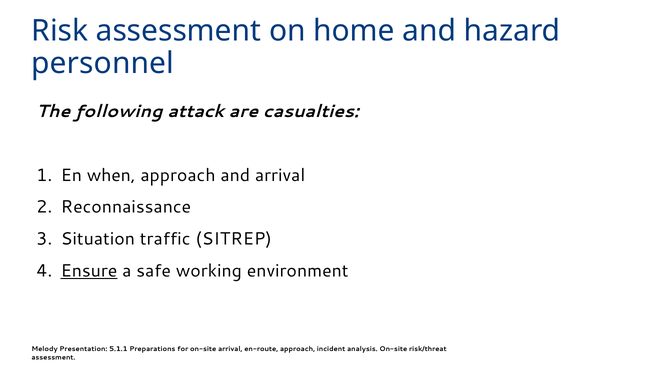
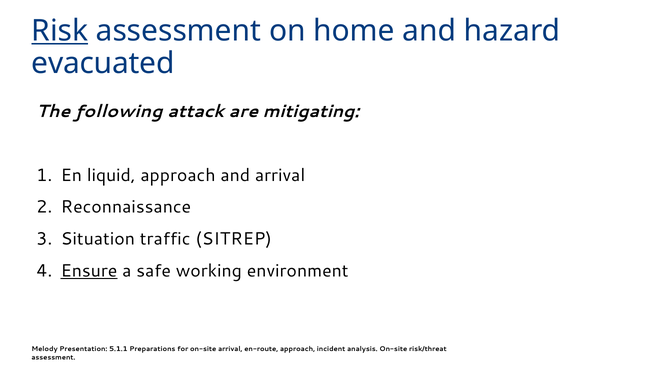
Risk underline: none -> present
personnel: personnel -> evacuated
casualties: casualties -> mitigating
when: when -> liquid
